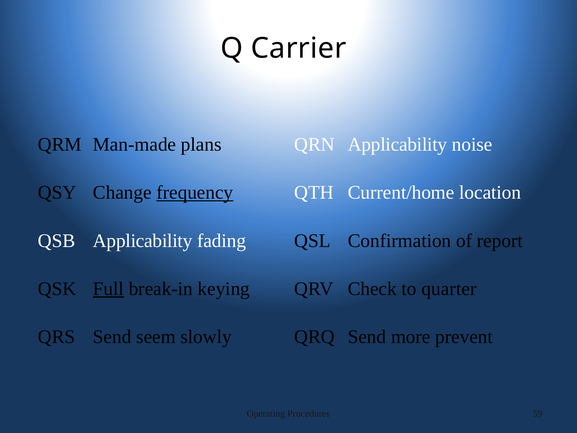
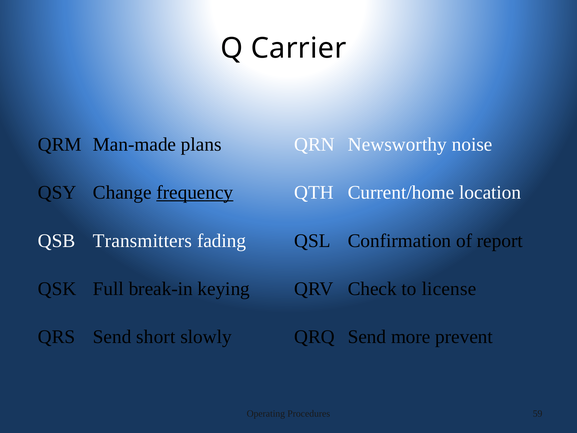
QRN Applicability: Applicability -> Newsworthy
QSB Applicability: Applicability -> Transmitters
Full underline: present -> none
quarter: quarter -> license
seem: seem -> short
